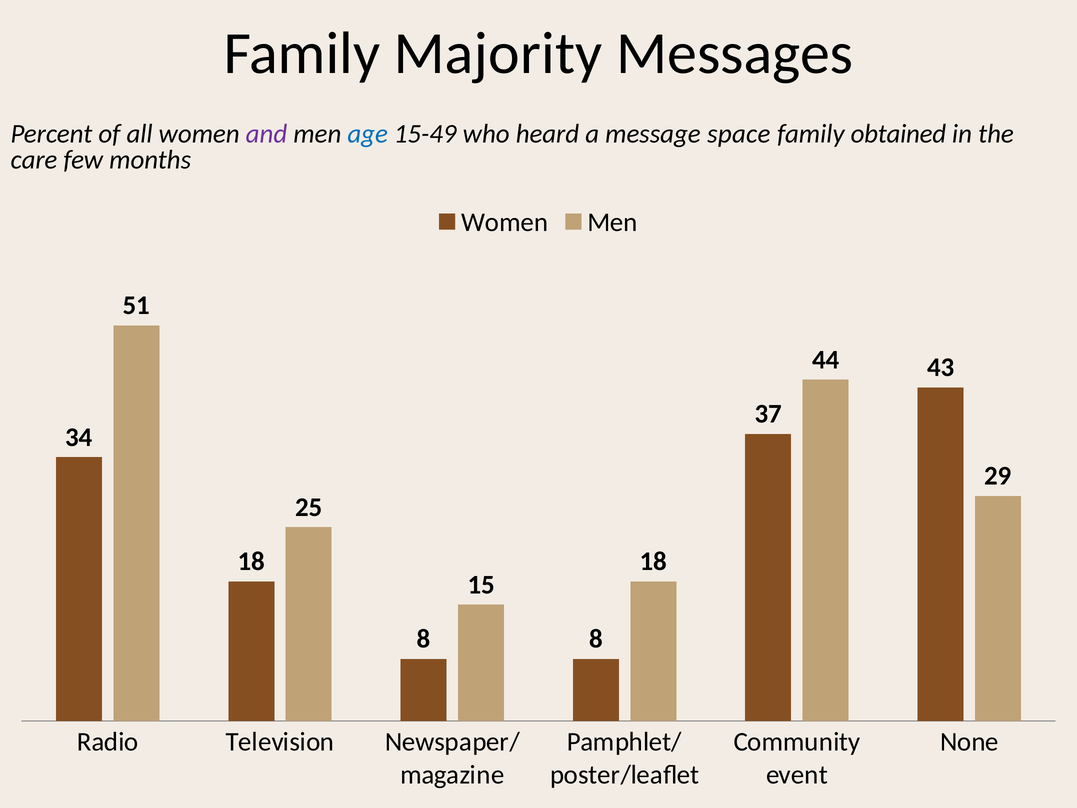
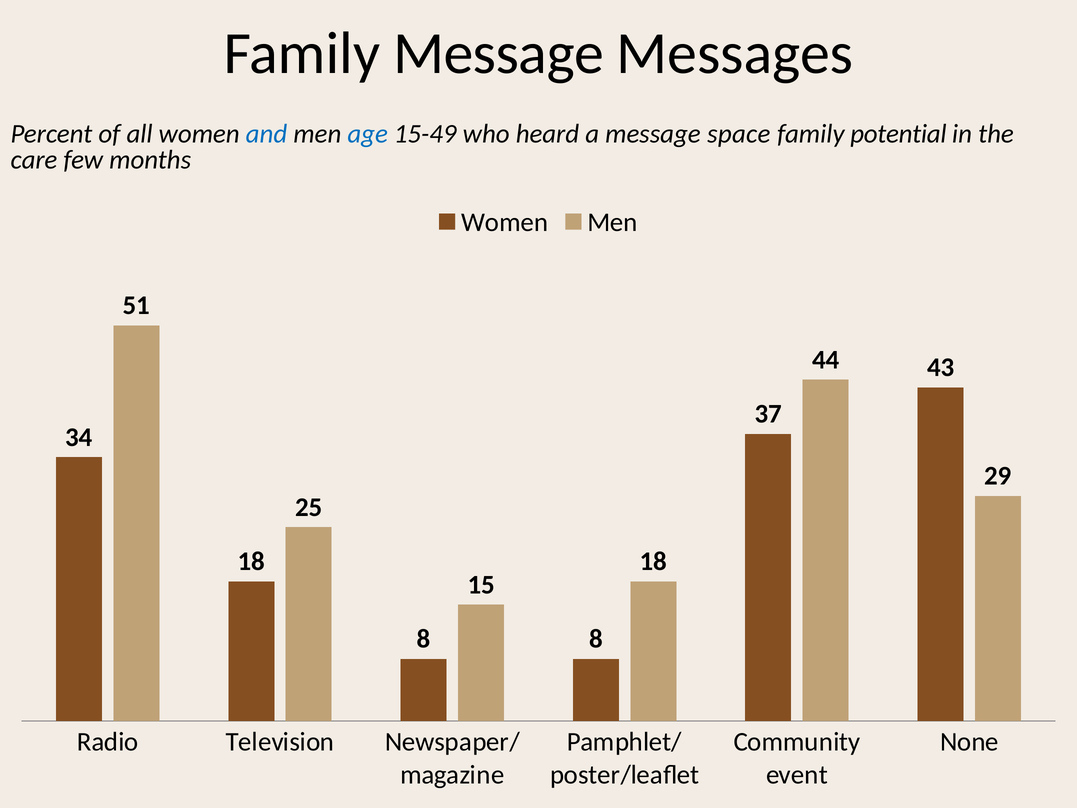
Family Majority: Majority -> Message
and colour: purple -> blue
obtained: obtained -> potential
